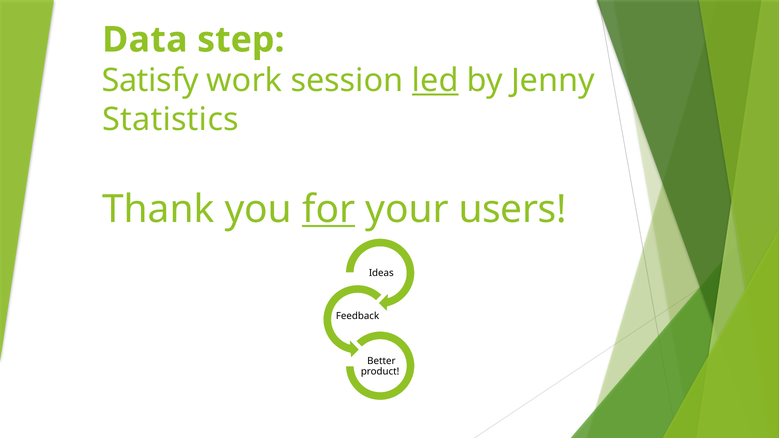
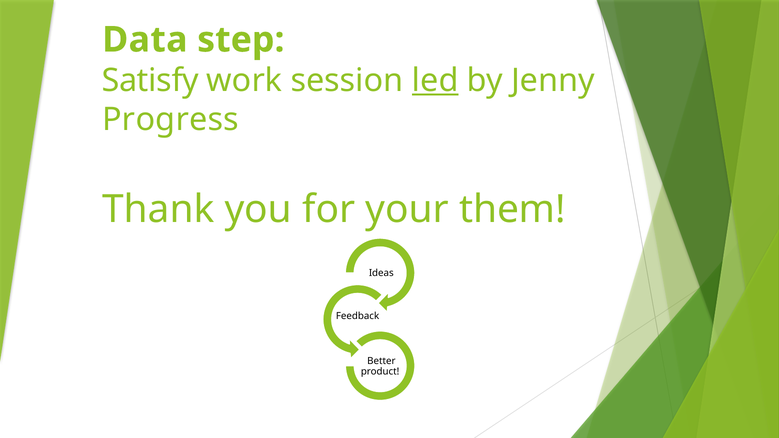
Statistics: Statistics -> Progress
for underline: present -> none
users: users -> them
